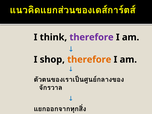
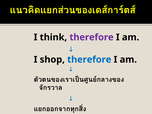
therefore at (89, 60) colour: orange -> blue
